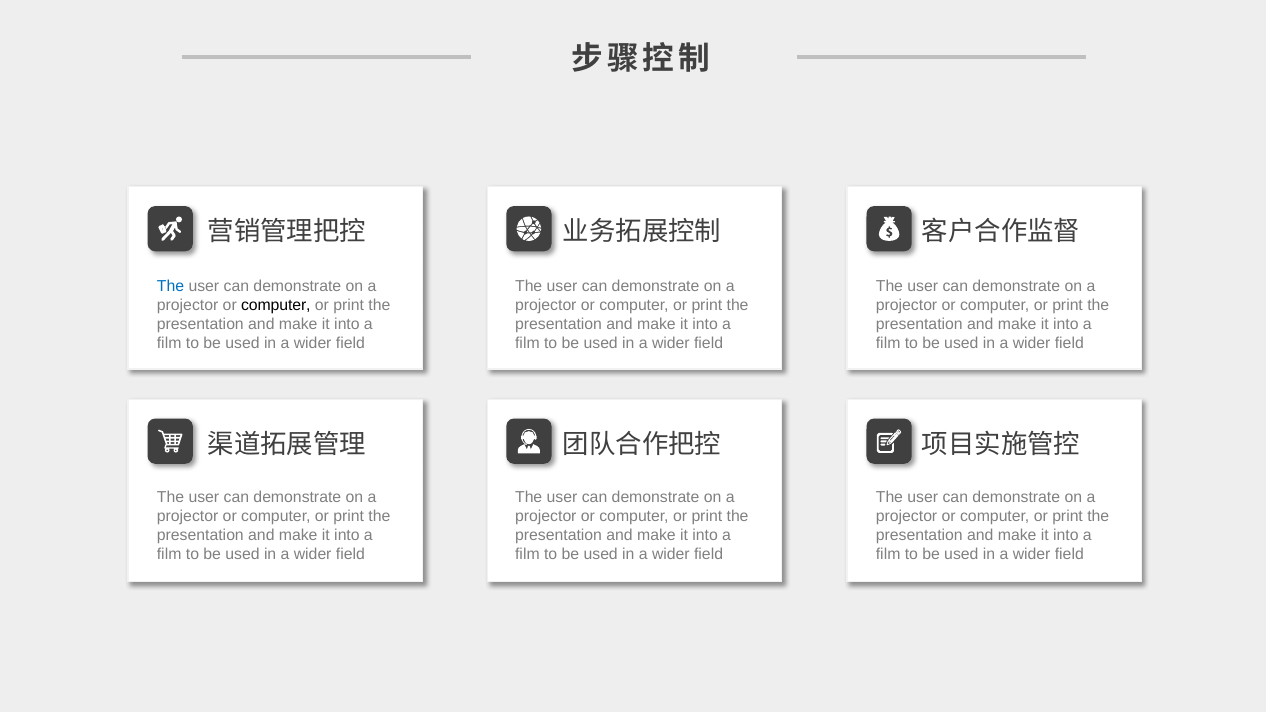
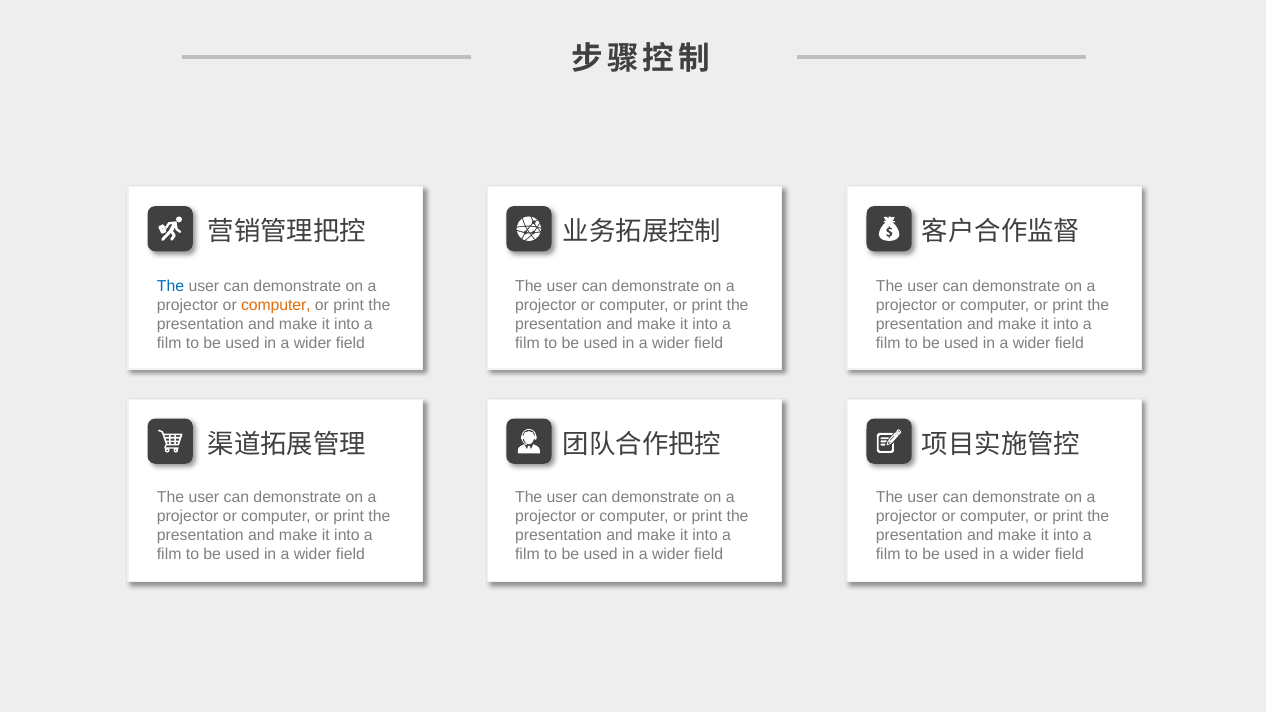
computer at (276, 305) colour: black -> orange
